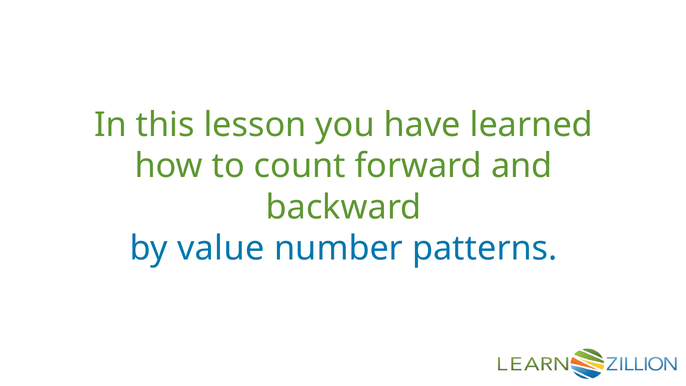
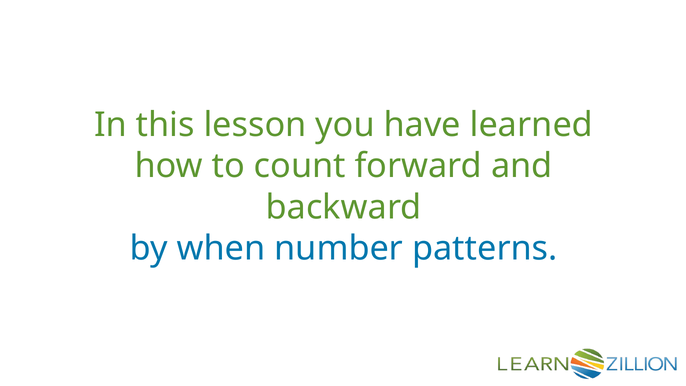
value: value -> when
